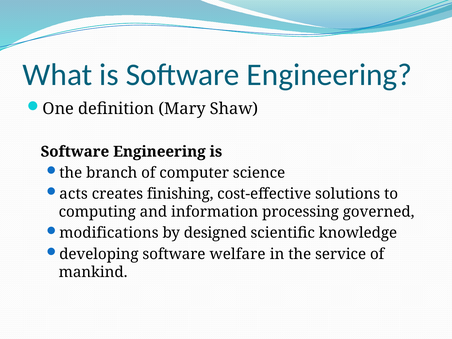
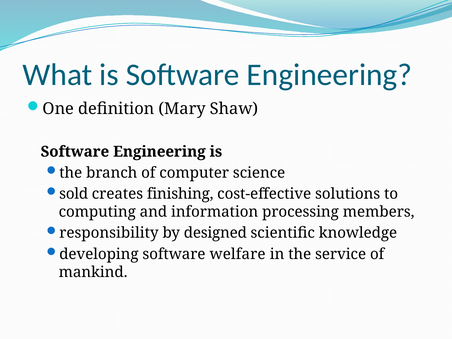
acts: acts -> sold
governed: governed -> members
modifications: modifications -> responsibility
